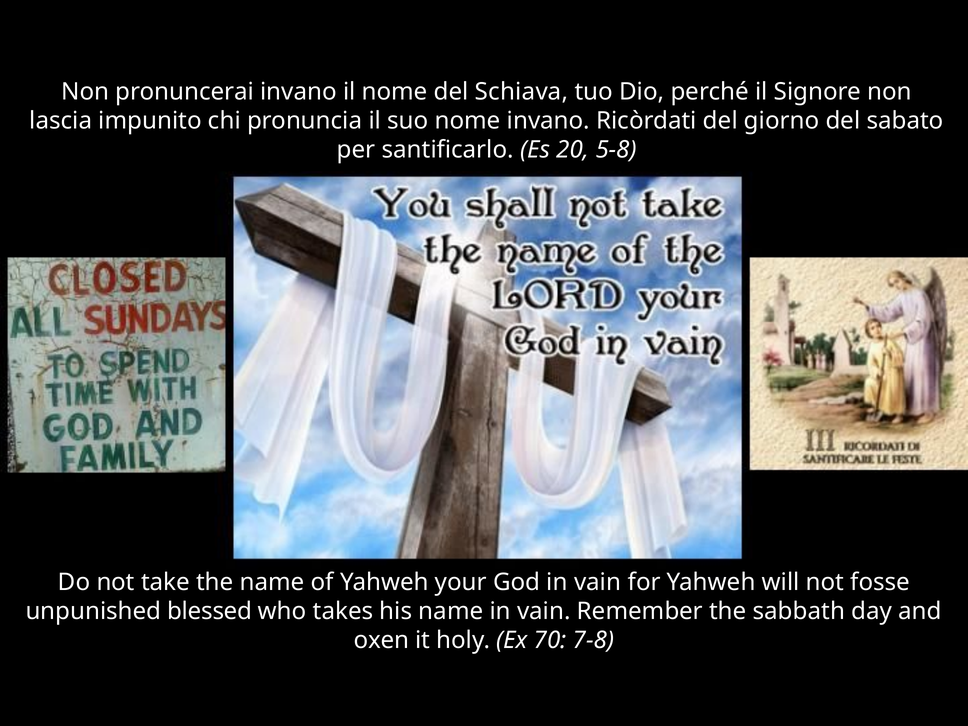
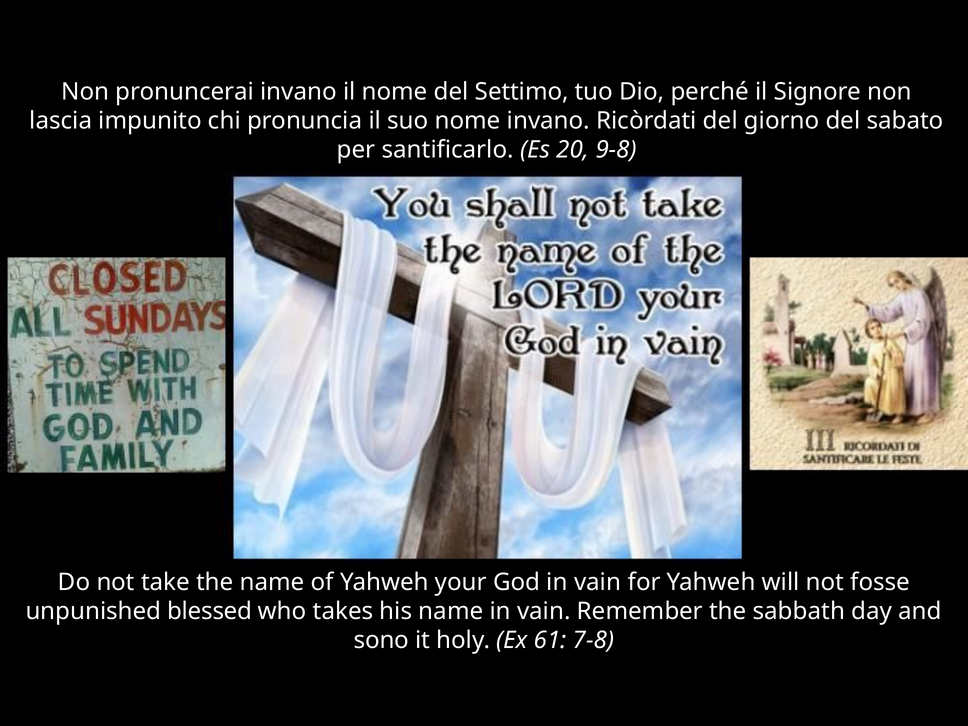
Schiava: Schiava -> Settimo
5-8: 5-8 -> 9-8
oxen: oxen -> sono
70: 70 -> 61
